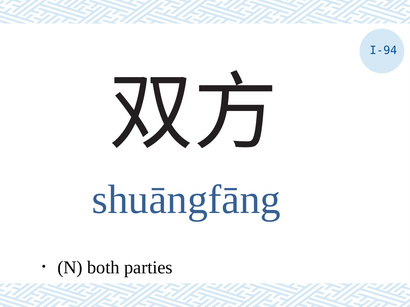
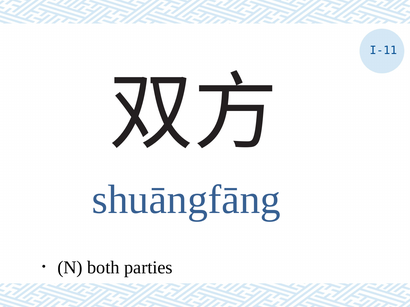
I-94: I-94 -> I-11
